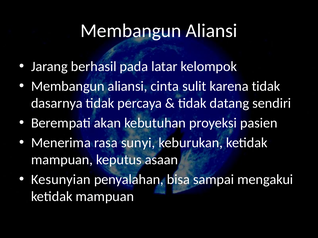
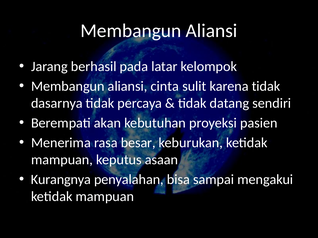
sunyi: sunyi -> besar
Kesunyian: Kesunyian -> Kurangnya
